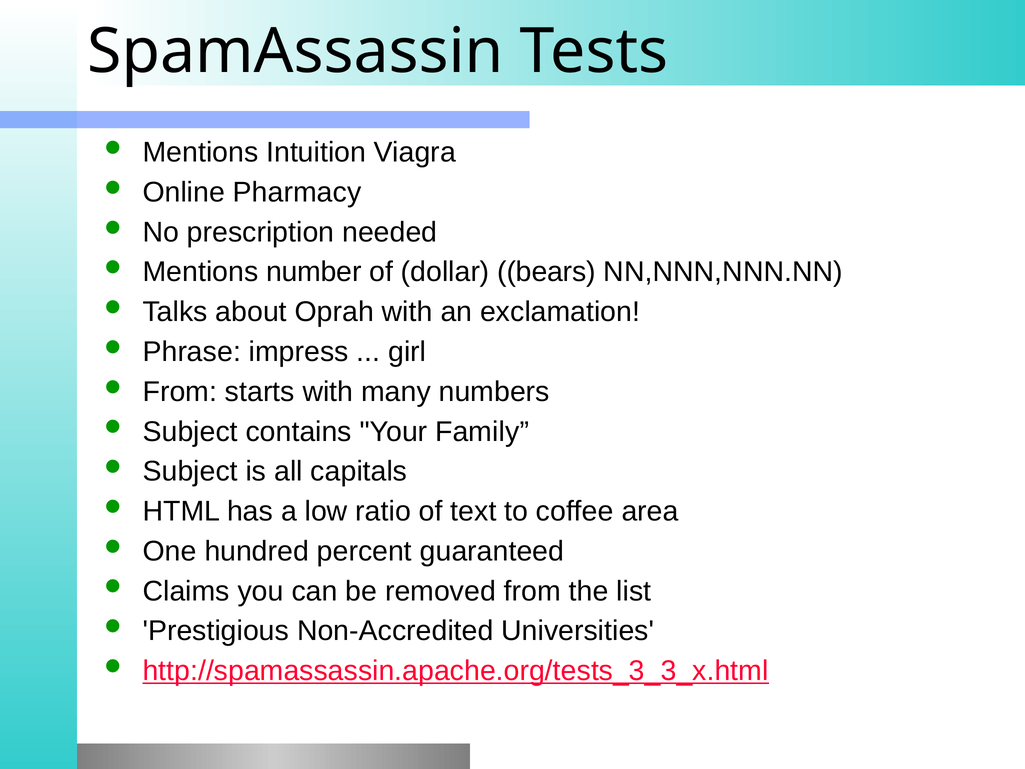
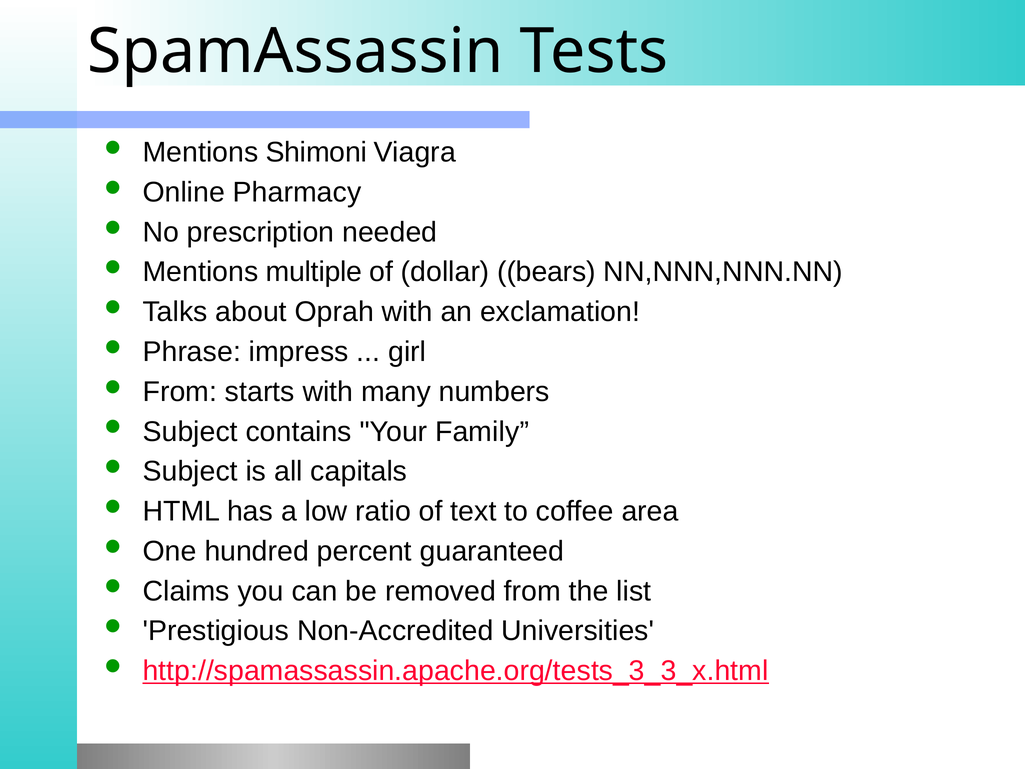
Intuition: Intuition -> Shimoni
number: number -> multiple
